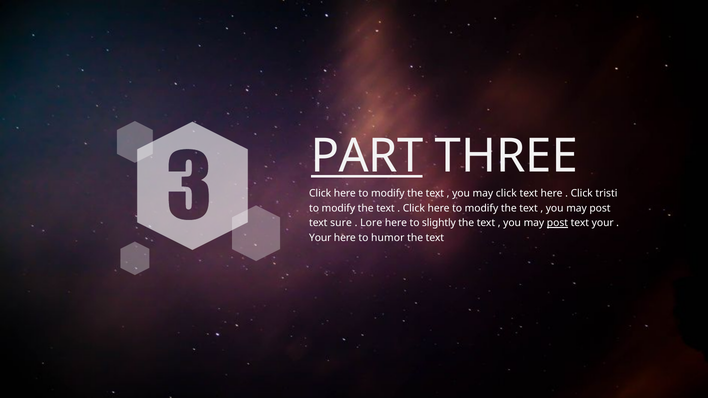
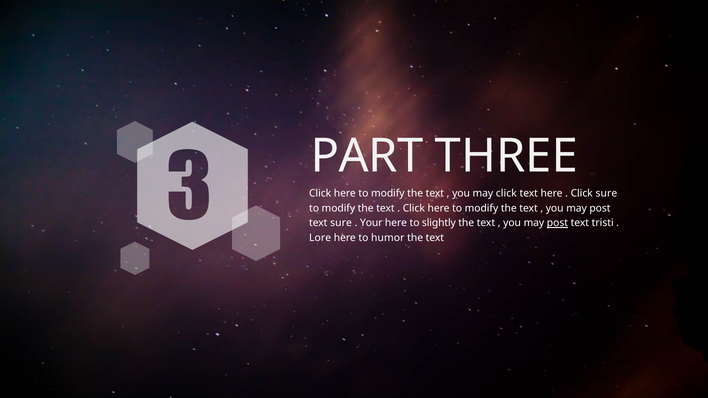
PART underline: present -> none
Click tristi: tristi -> sure
Lore: Lore -> Your
text your: your -> tristi
Your at (320, 238): Your -> Lore
